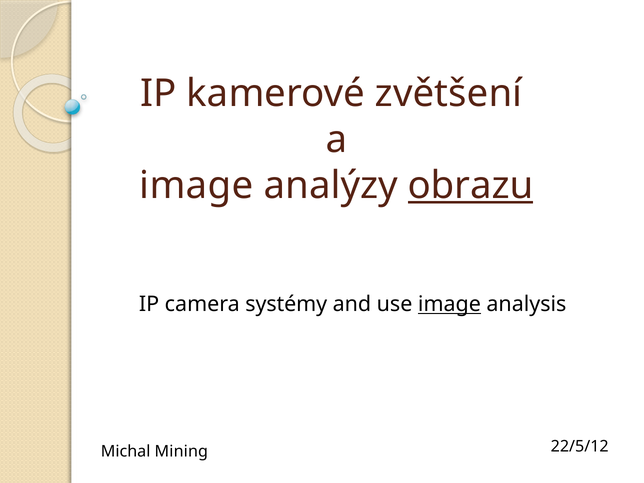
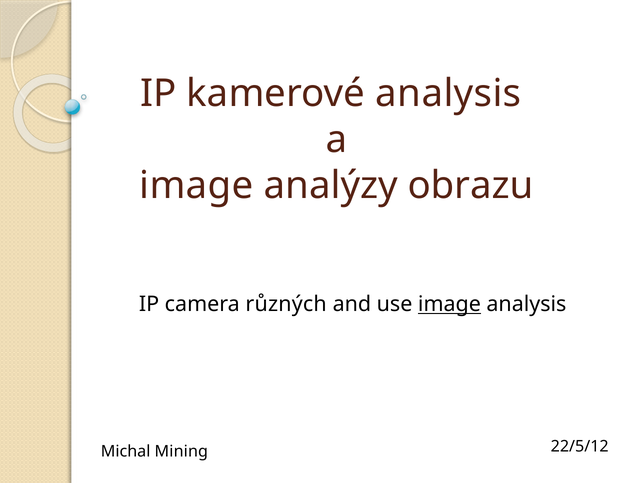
kamerové zvětšení: zvětšení -> analysis
obrazu underline: present -> none
systémy: systémy -> různých
